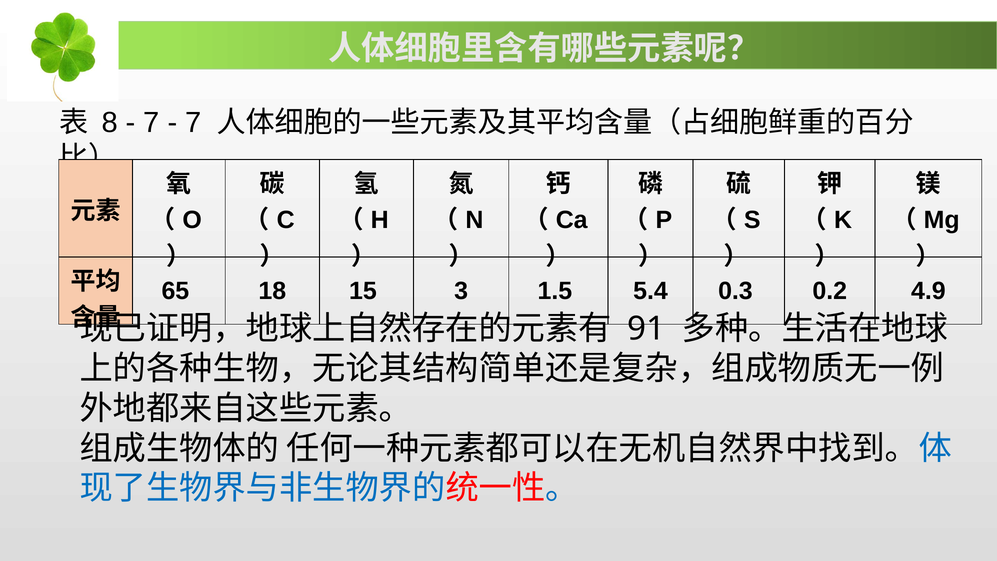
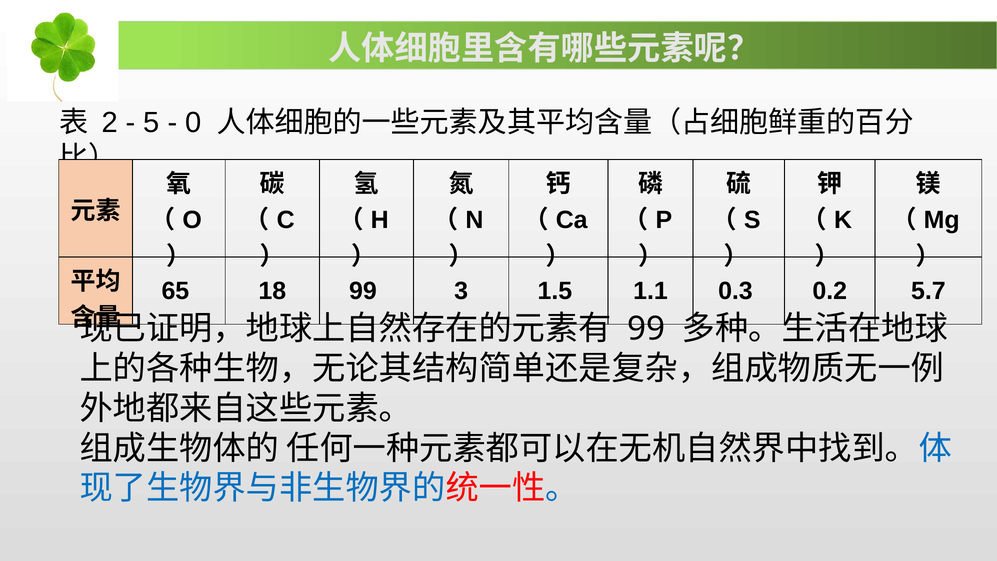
8: 8 -> 2
7 at (152, 123): 7 -> 5
7 at (193, 123): 7 -> 0
18 15: 15 -> 99
5.4: 5.4 -> 1.1
4.9: 4.9 -> 5.7
91 at (646, 329): 91 -> 99
